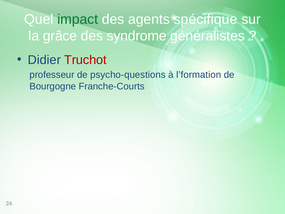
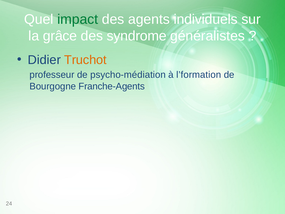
spécifique: spécifique -> individuels
Truchot colour: red -> orange
psycho-questions: psycho-questions -> psycho-médiation
Franche-Courts: Franche-Courts -> Franche-Agents
